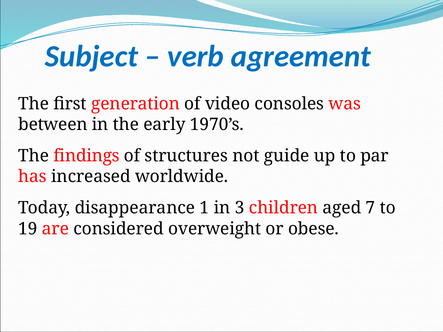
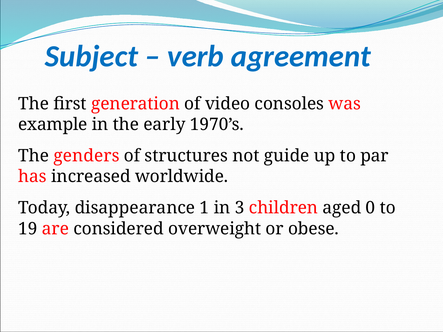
between: between -> example
findings: findings -> genders
7: 7 -> 0
